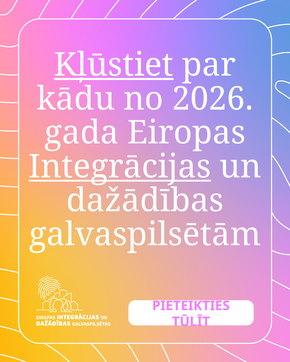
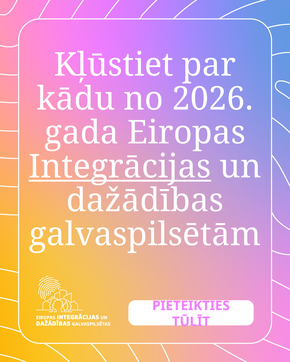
Kļūstiet underline: present -> none
